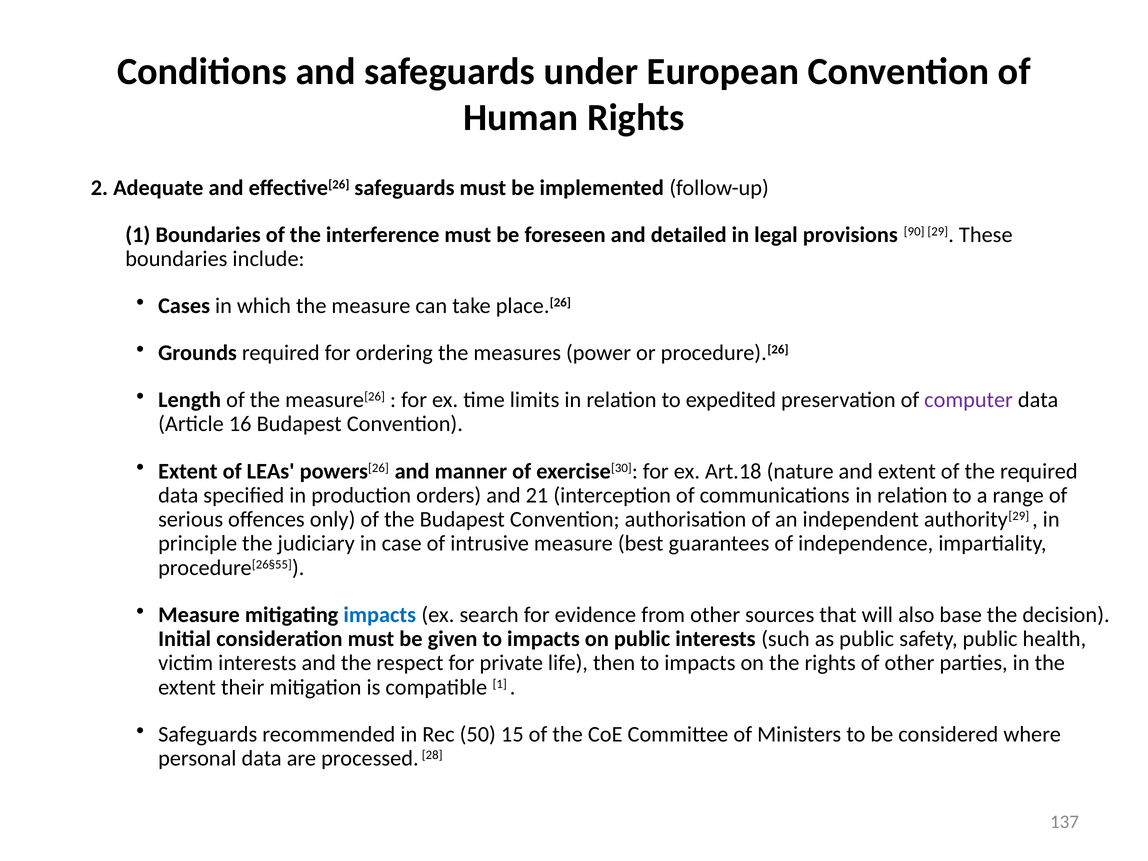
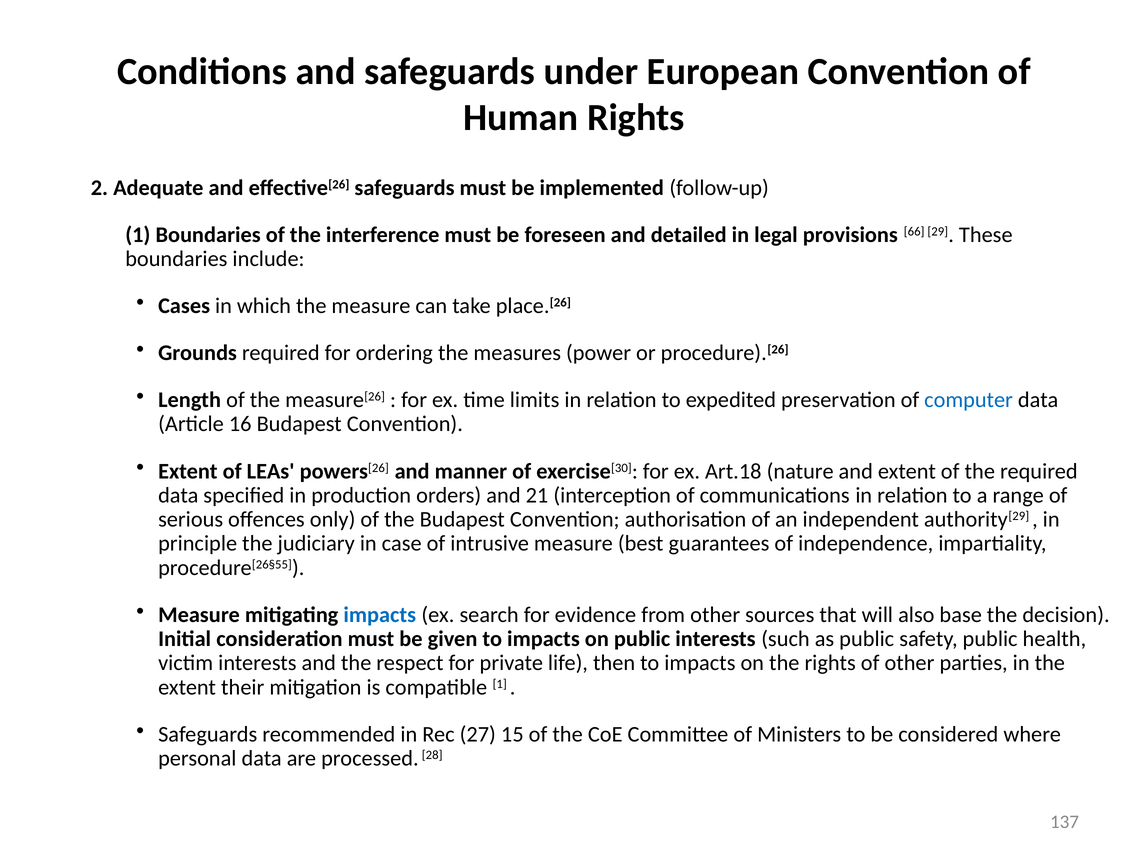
90: 90 -> 66
computer colour: purple -> blue
50: 50 -> 27
